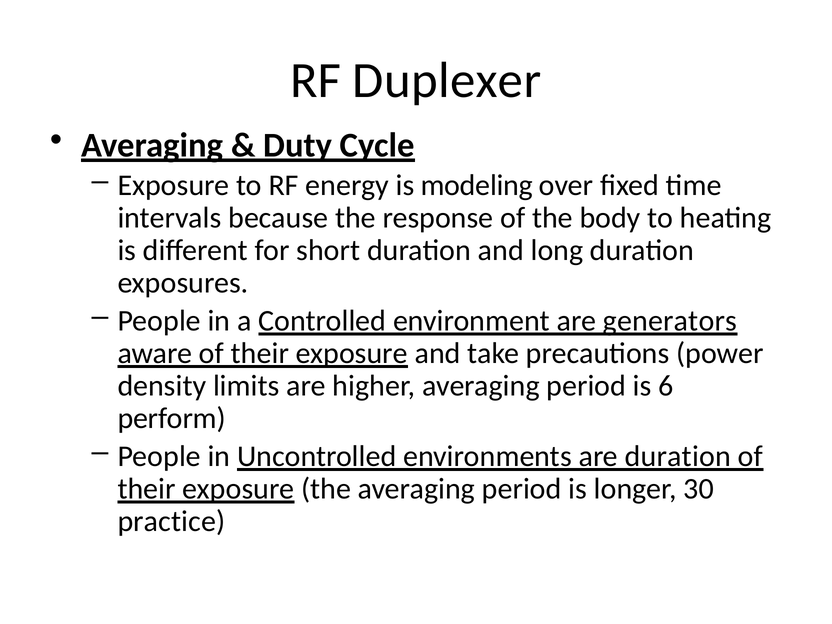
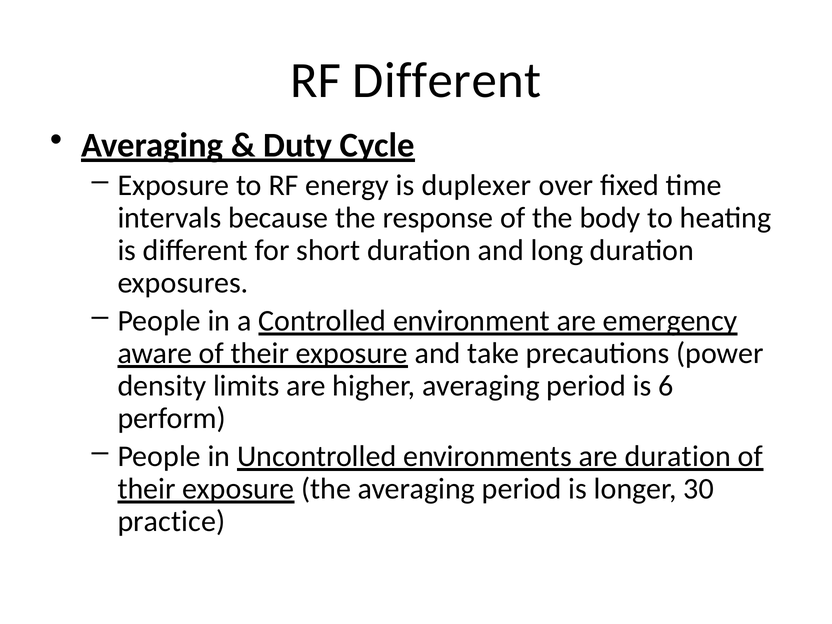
RF Duplexer: Duplexer -> Different
modeling: modeling -> duplexer
generators: generators -> emergency
